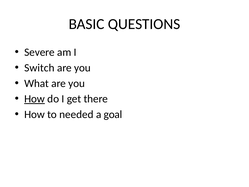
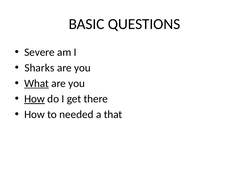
Switch: Switch -> Sharks
What underline: none -> present
goal: goal -> that
